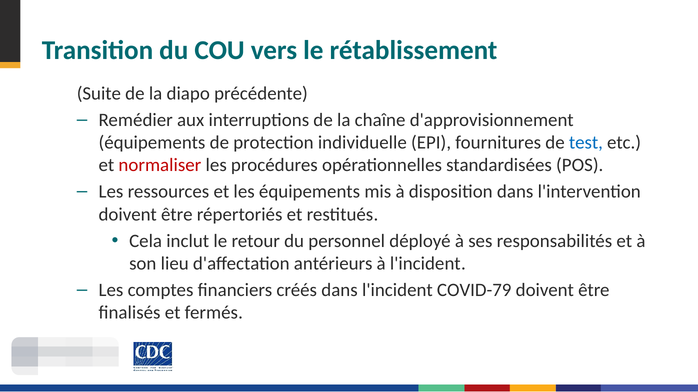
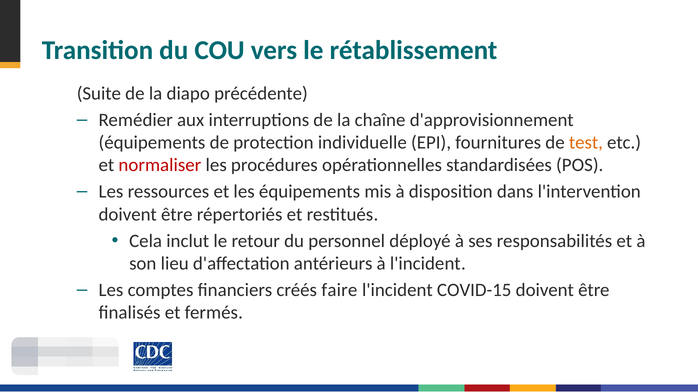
test colour: blue -> orange
créés dans: dans -> faire
COVID-79: COVID-79 -> COVID-15
